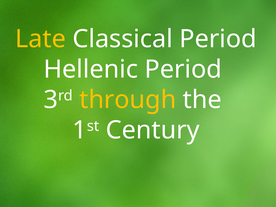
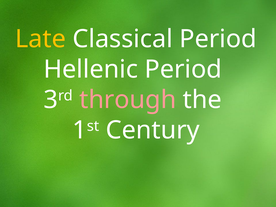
through colour: yellow -> pink
